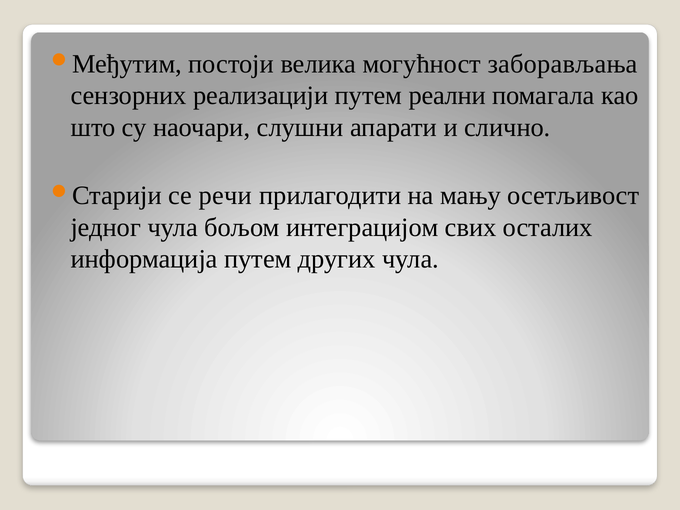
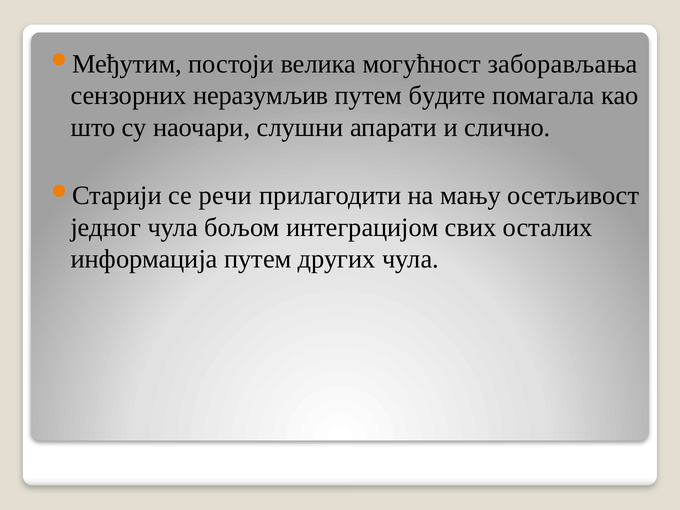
реализацији: реализацији -> неразумљив
реални: реални -> будите
